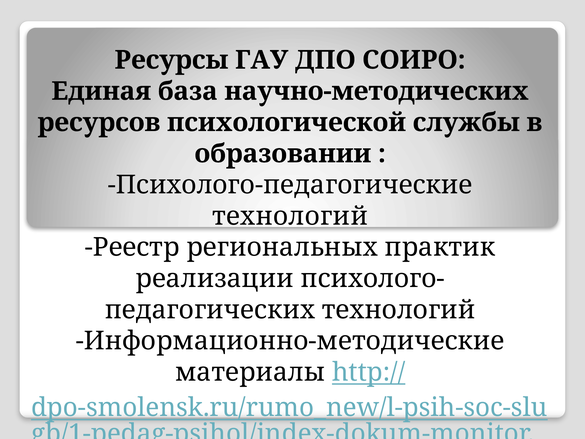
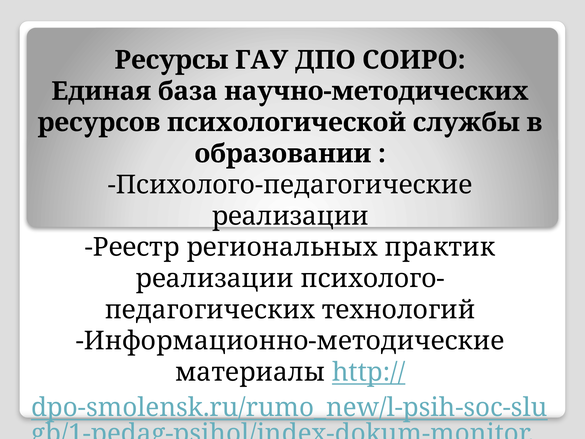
технологий at (290, 216): технологий -> реализации
